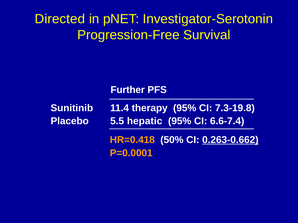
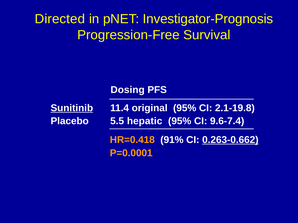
Investigator-Serotonin: Investigator-Serotonin -> Investigator-Prognosis
Further: Further -> Dosing
Sunitinib underline: none -> present
therapy: therapy -> original
7.3-19.8: 7.3-19.8 -> 2.1-19.8
6.6-7.4: 6.6-7.4 -> 9.6-7.4
50%: 50% -> 91%
